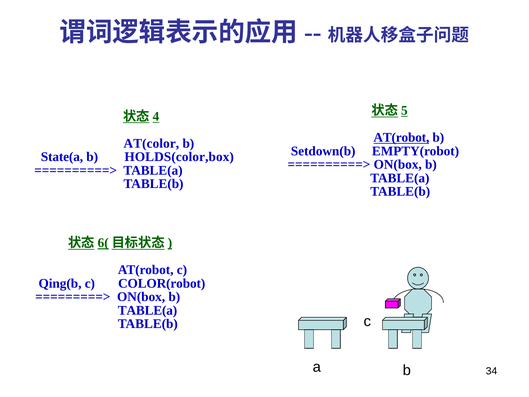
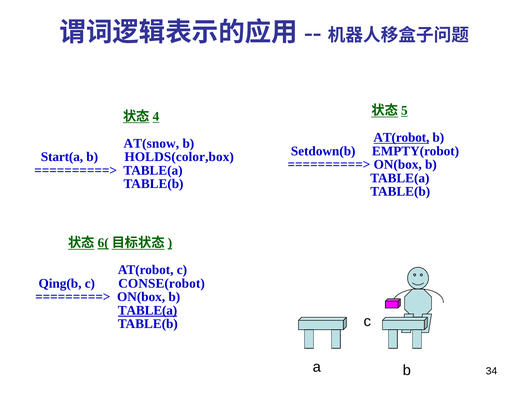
AT(color: AT(color -> AT(snow
State(a: State(a -> Start(a
COLOR(robot: COLOR(robot -> CONSE(robot
TABLE(a at (148, 310) underline: none -> present
